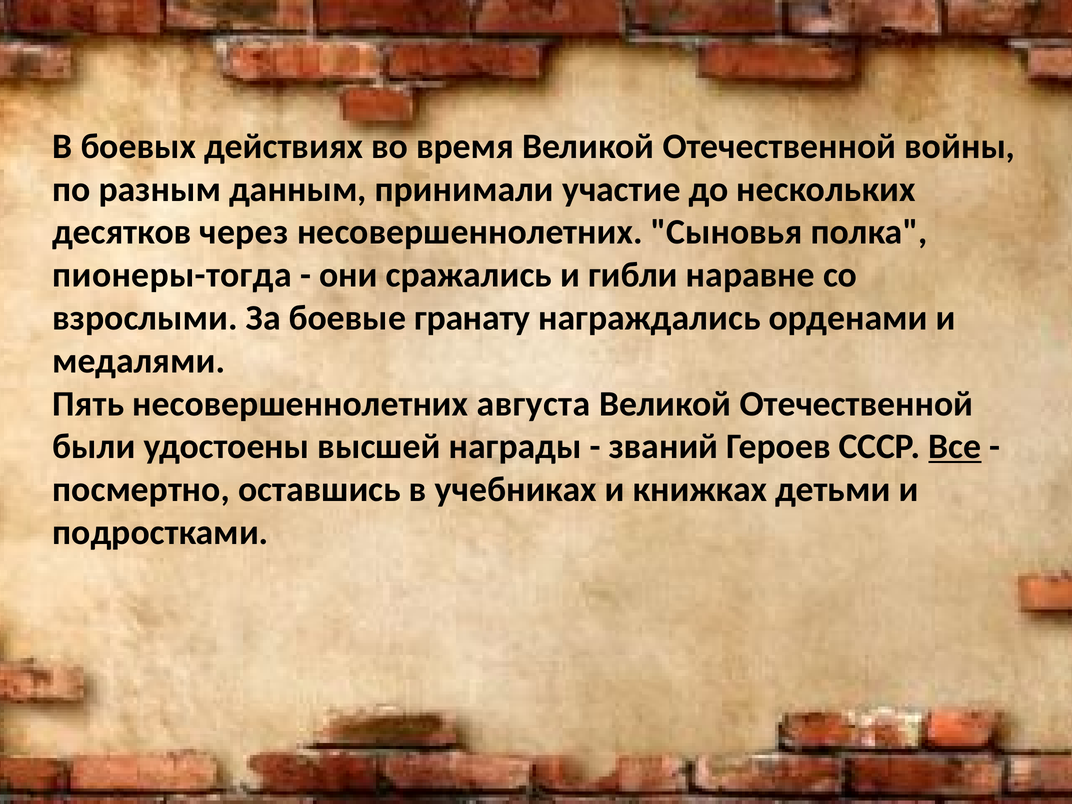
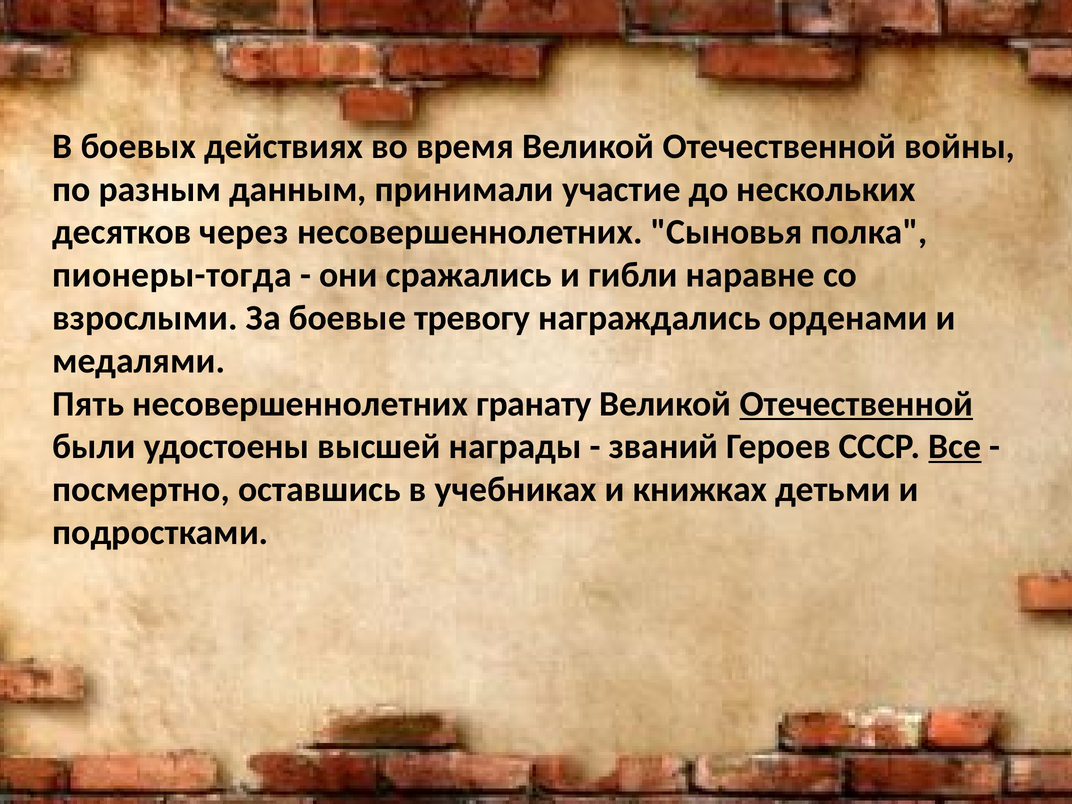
гранату: гранату -> тревогу
августа: августа -> гранату
Отечественной at (856, 404) underline: none -> present
